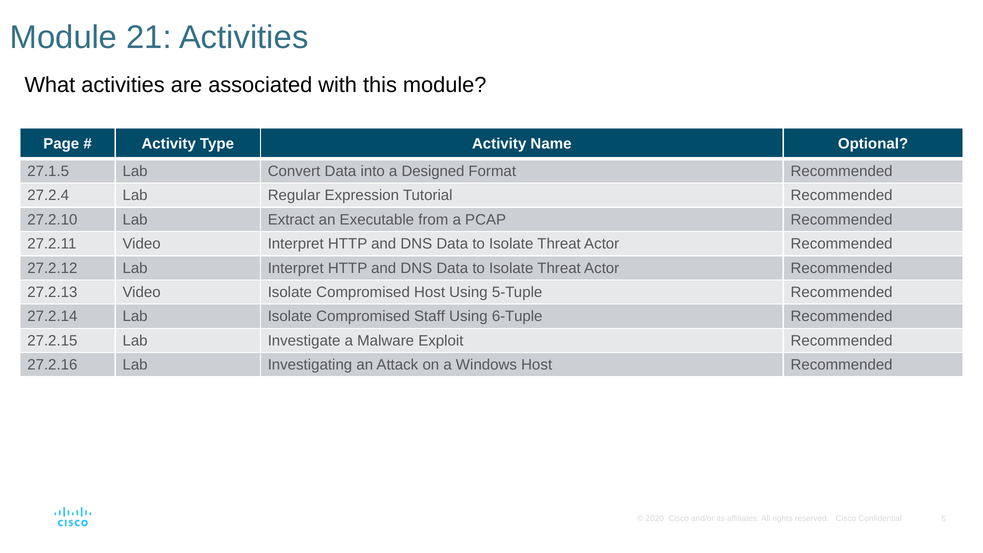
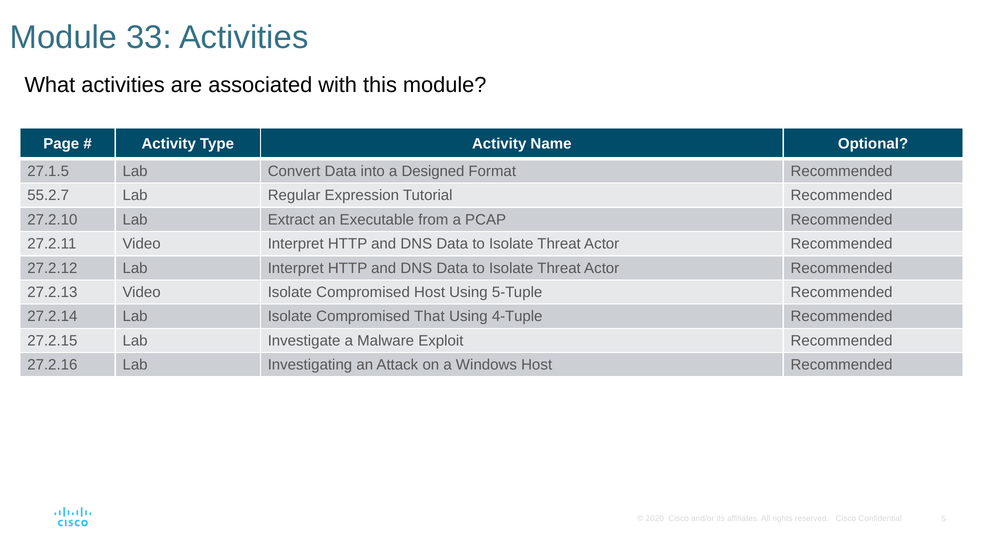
21: 21 -> 33
27.2.4: 27.2.4 -> 55.2.7
Staff: Staff -> That
6-Tuple: 6-Tuple -> 4-Tuple
